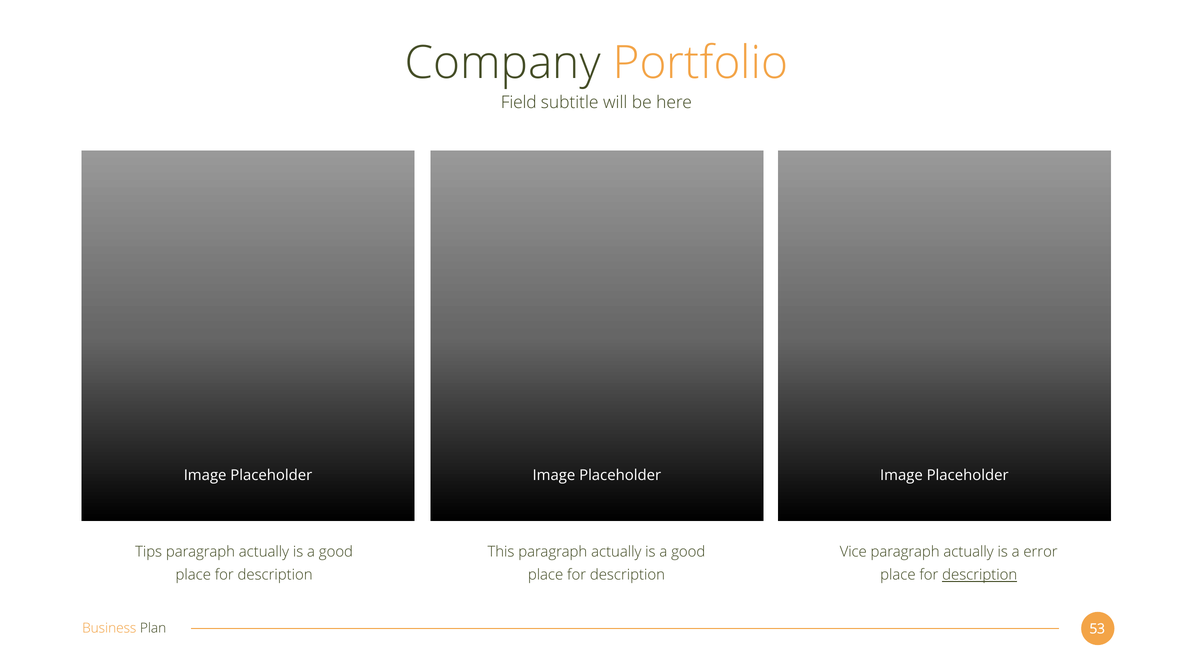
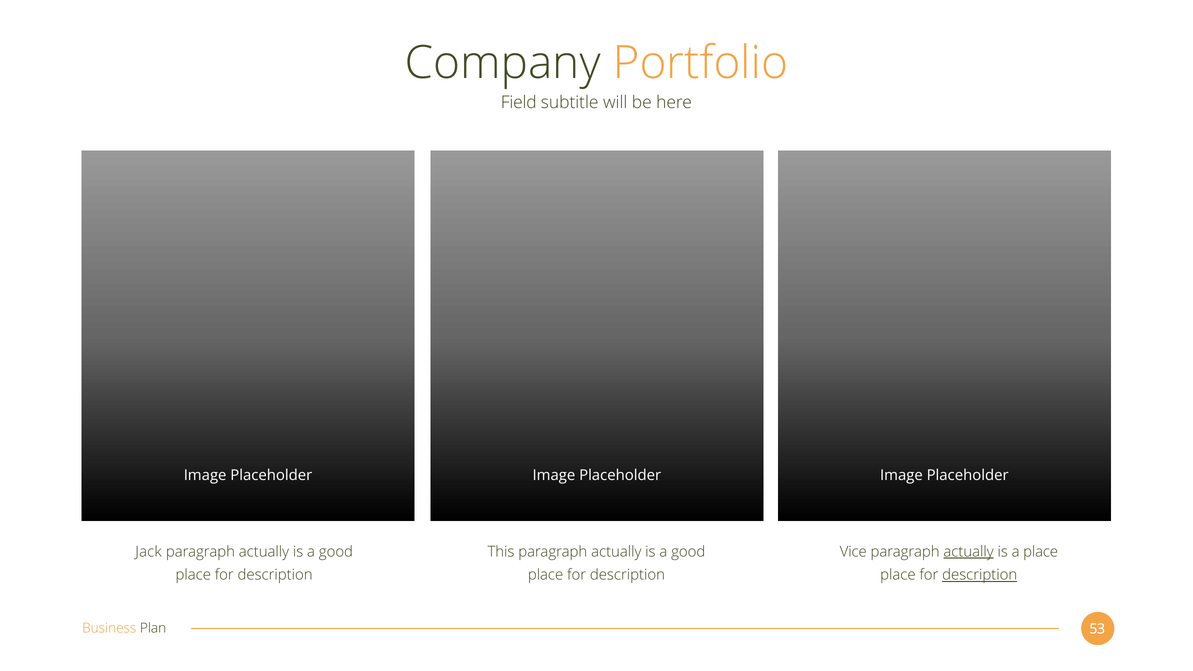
Tips: Tips -> Jack
actually at (969, 552) underline: none -> present
a error: error -> place
